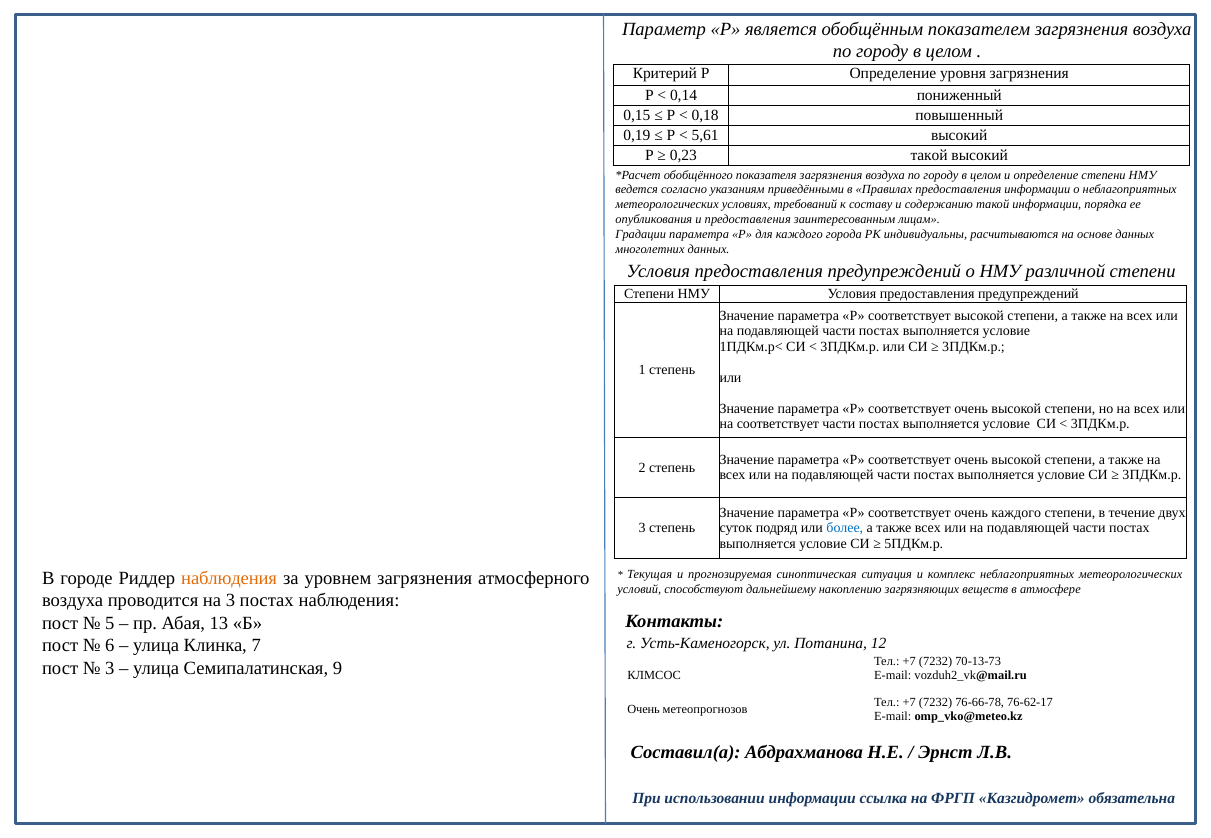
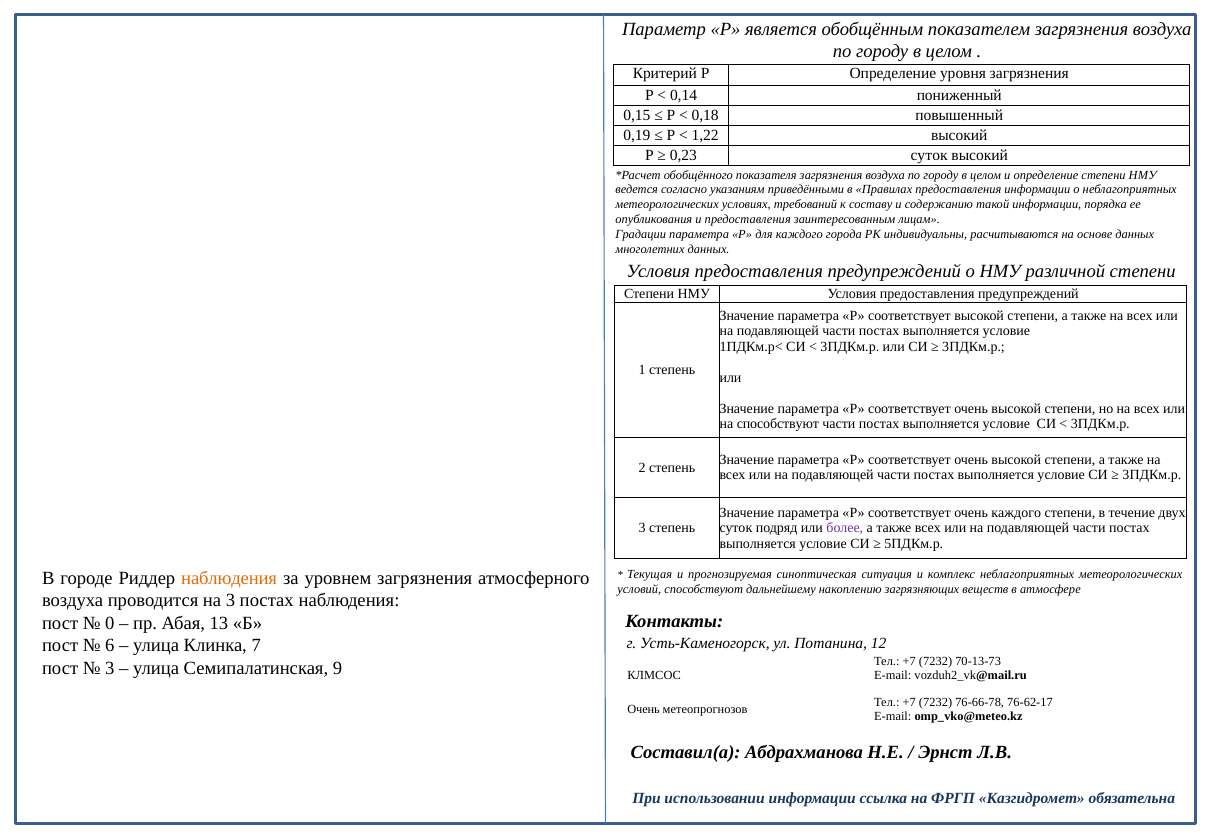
5,61: 5,61 -> 1,22
0,23 такой: такой -> суток
на соответствует: соответствует -> способствуют
более colour: blue -> purple
5: 5 -> 0
